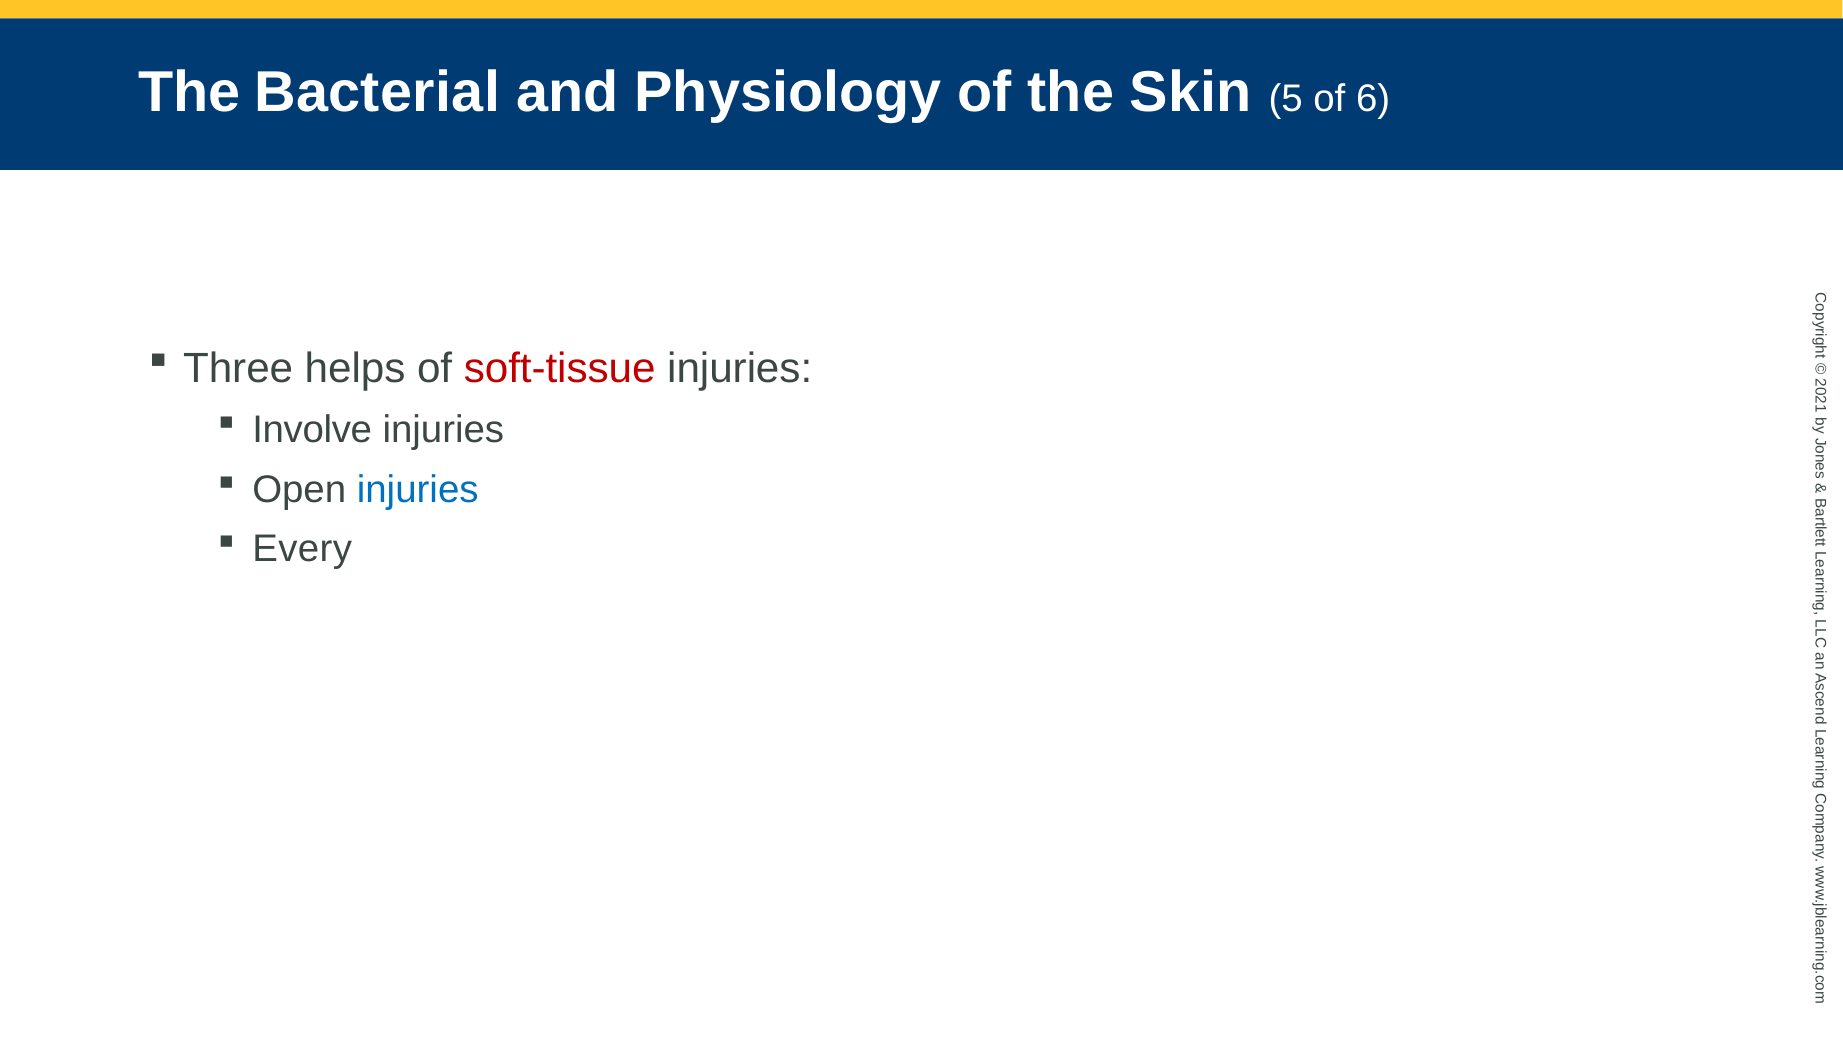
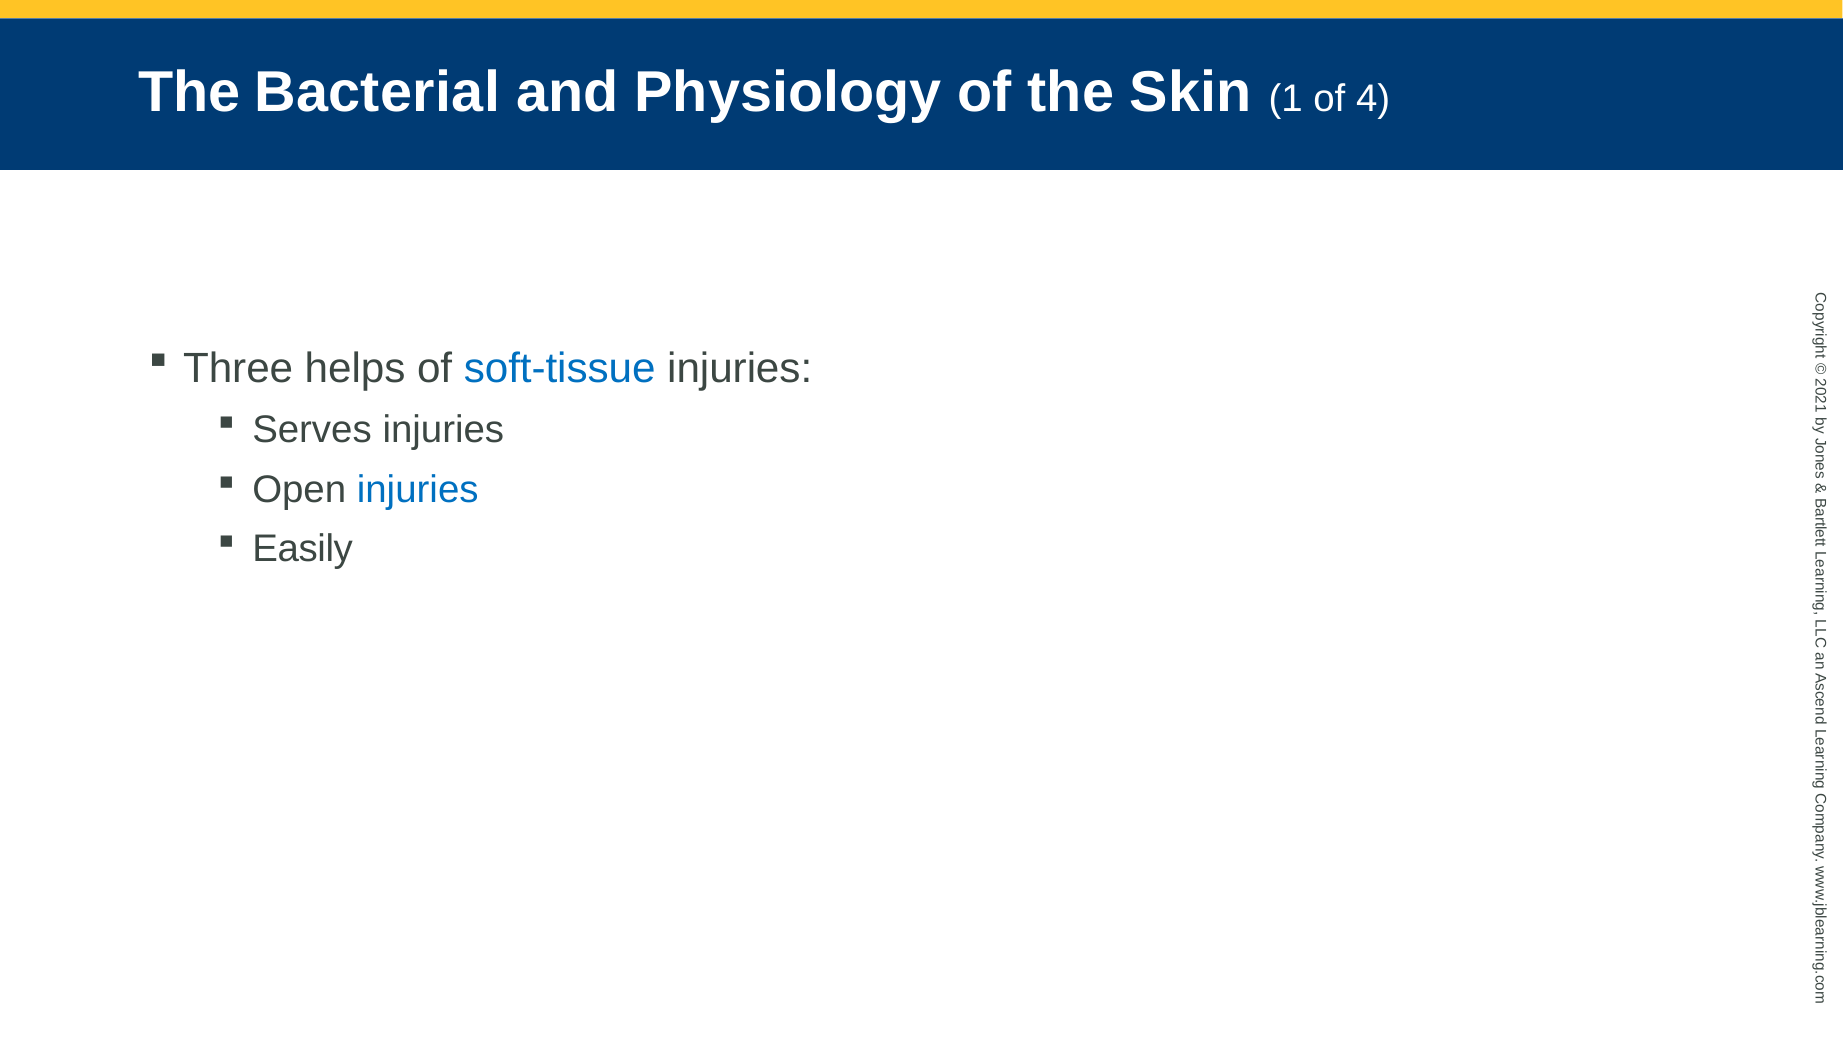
Skin 5: 5 -> 1
6: 6 -> 4
soft-tissue colour: red -> blue
Involve: Involve -> Serves
Every: Every -> Easily
